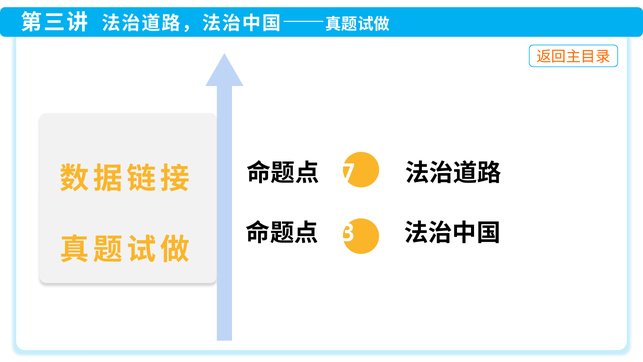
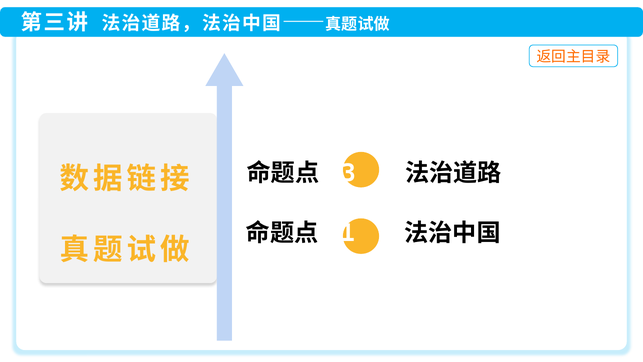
7: 7 -> 3
3: 3 -> 1
